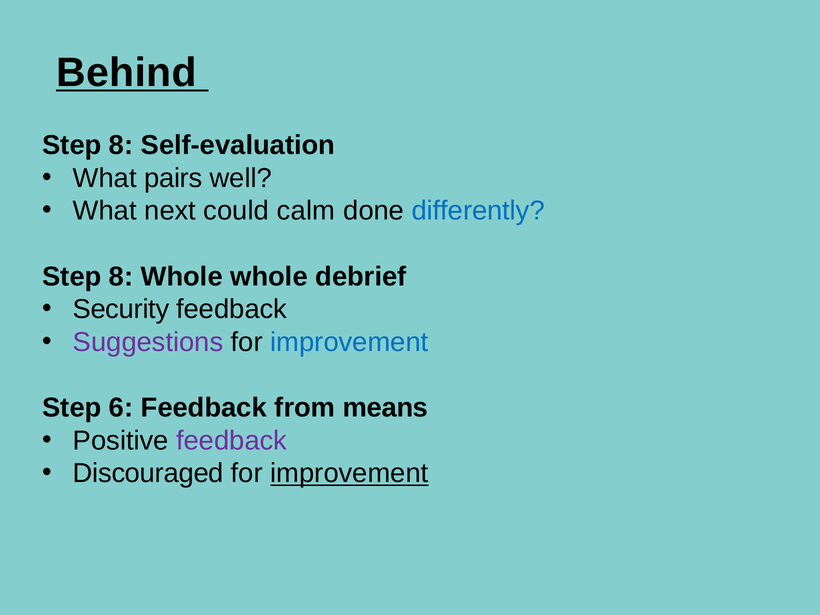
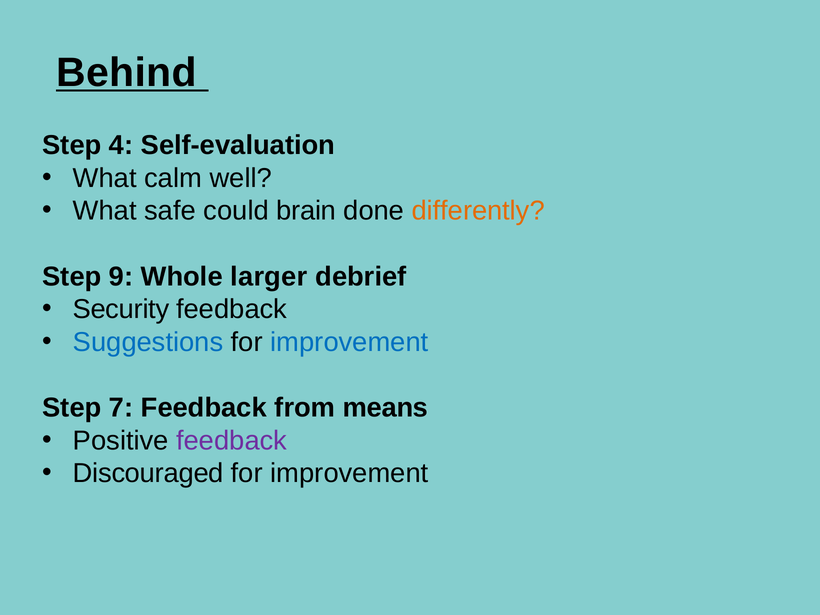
8 at (121, 145): 8 -> 4
pairs: pairs -> calm
next: next -> safe
calm: calm -> brain
differently colour: blue -> orange
8 at (121, 277): 8 -> 9
Whole whole: whole -> larger
Suggestions colour: purple -> blue
6: 6 -> 7
improvement at (349, 473) underline: present -> none
